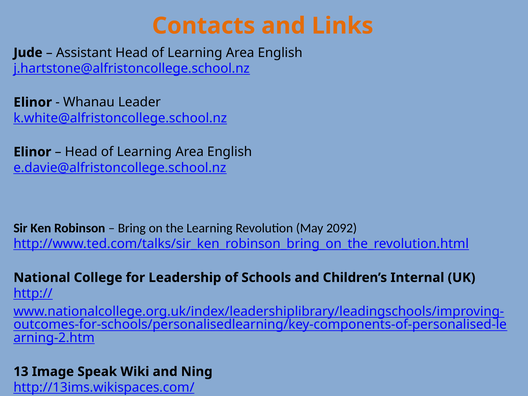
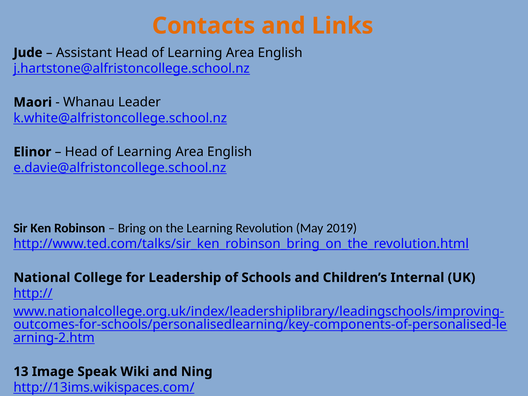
Elinor at (33, 102): Elinor -> Maori
2092: 2092 -> 2019
